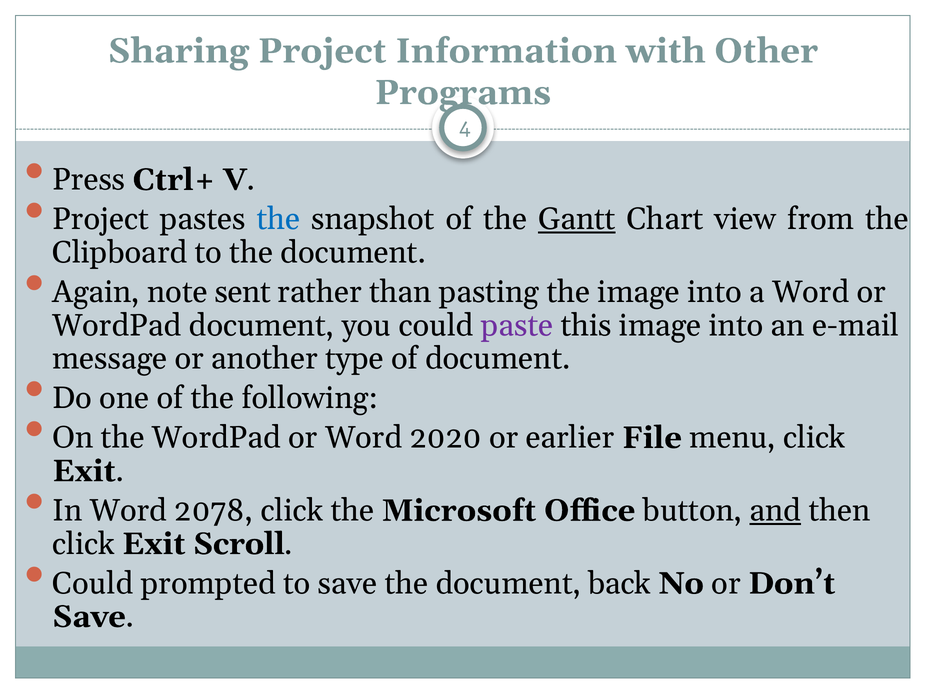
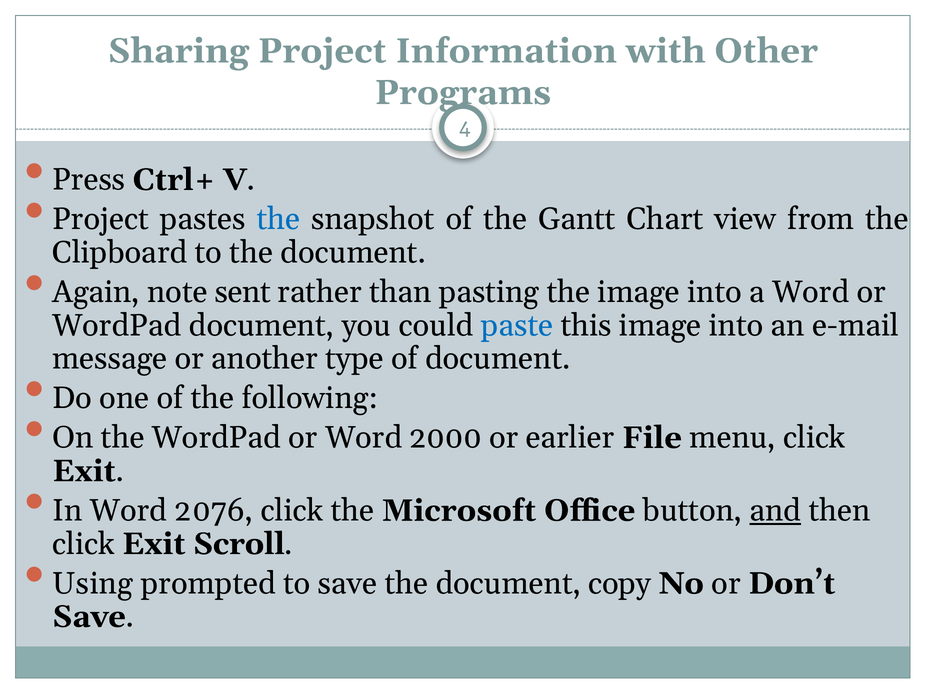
Gantt underline: present -> none
paste colour: purple -> blue
2020: 2020 -> 2000
2078: 2078 -> 2076
Could at (93, 584): Could -> Using
back: back -> copy
